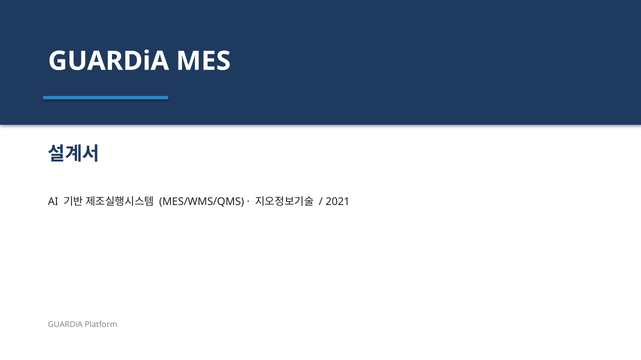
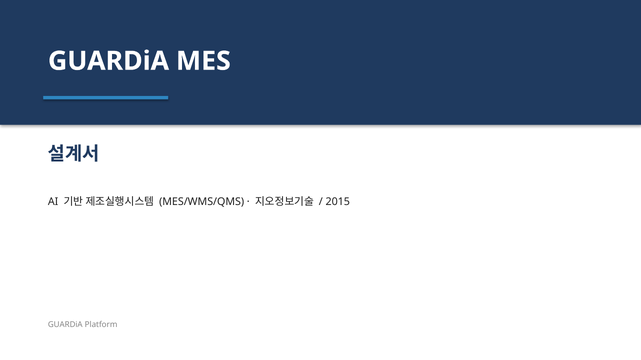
2021: 2021 -> 2015
